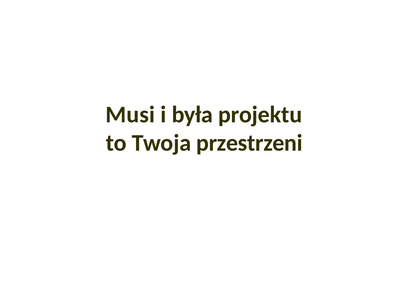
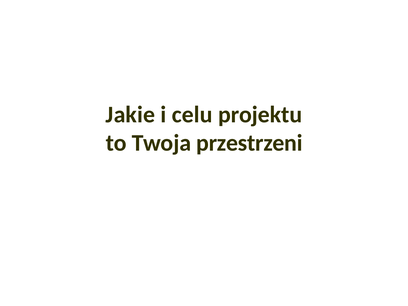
Musi: Musi -> Jakie
była: była -> celu
